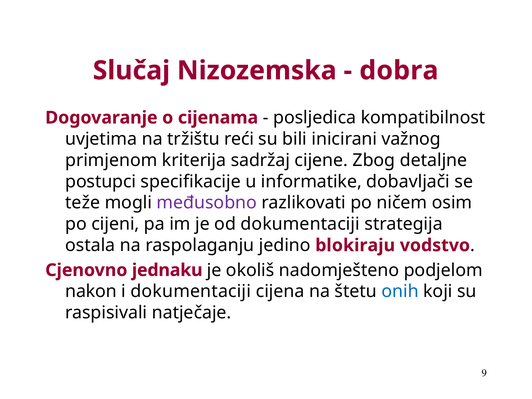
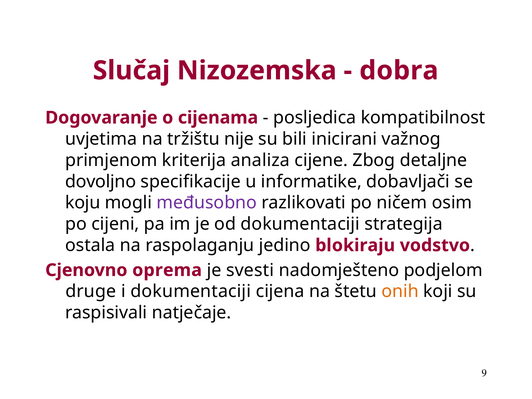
reći: reći -> nije
sadržaj: sadržaj -> analiza
postupci: postupci -> dovoljno
teže: teže -> koju
jednaku: jednaku -> oprema
okoliš: okoliš -> svesti
nakon: nakon -> druge
onih colour: blue -> orange
